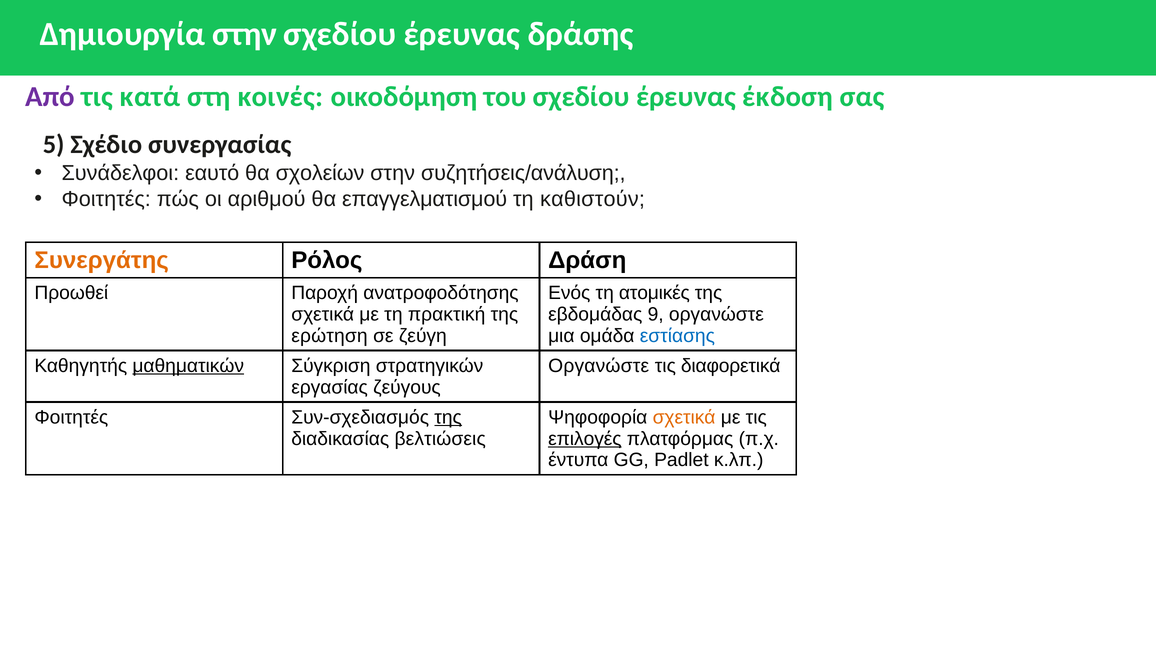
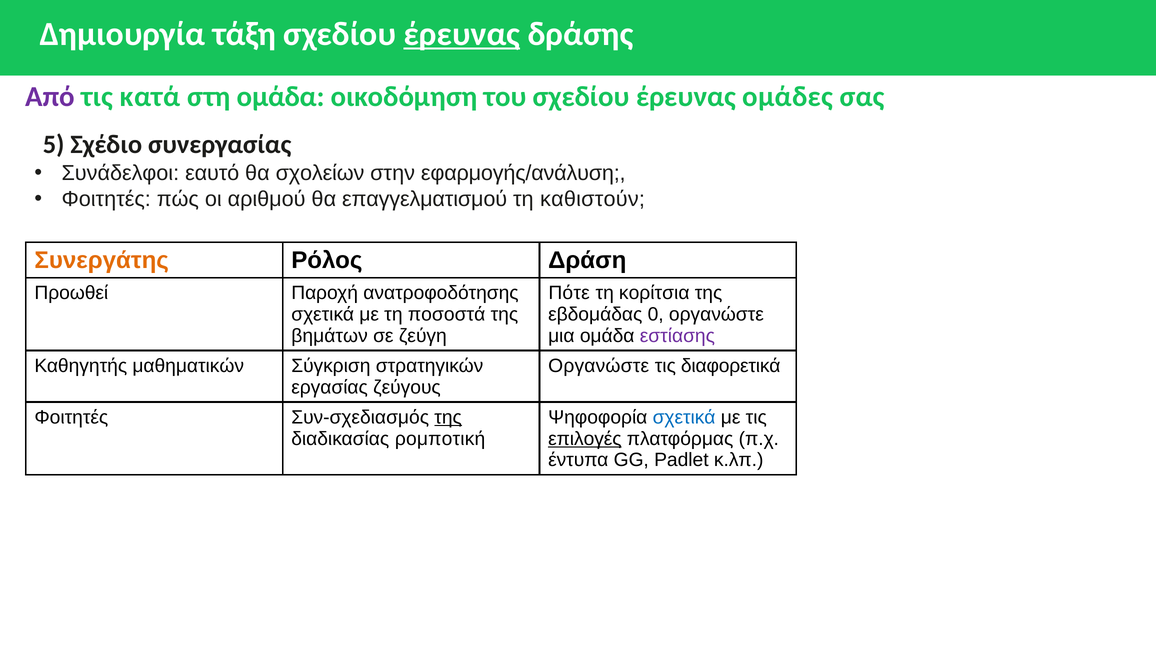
Δημιουργία στην: στην -> τάξη
έρευνας at (462, 34) underline: none -> present
στη κοινές: κοινές -> ομάδα
έκδοση: έκδοση -> ομάδες
συζητήσεις/ανάλυση: συζητήσεις/ανάλυση -> εφαρμογής/ανάλυση
Ενός: Ενός -> Πότε
ατομικές: ατομικές -> κορίτσια
πρακτική: πρακτική -> ποσοστά
9: 9 -> 0
ερώτηση: ερώτηση -> βημάτων
εστίασης colour: blue -> purple
μαθηματικών underline: present -> none
σχετικά at (684, 417) colour: orange -> blue
βελτιώσεις: βελτιώσεις -> ρομποτική
